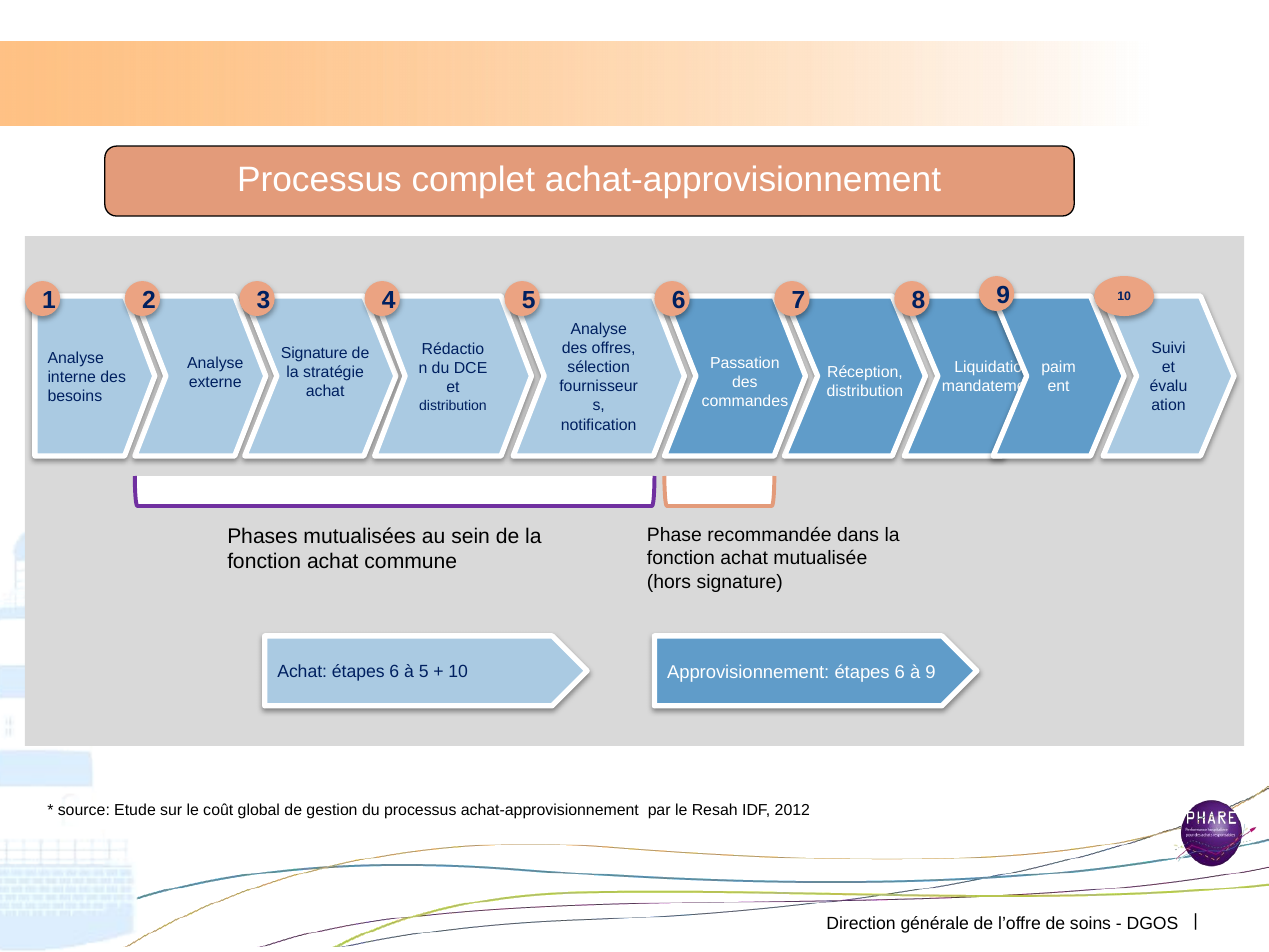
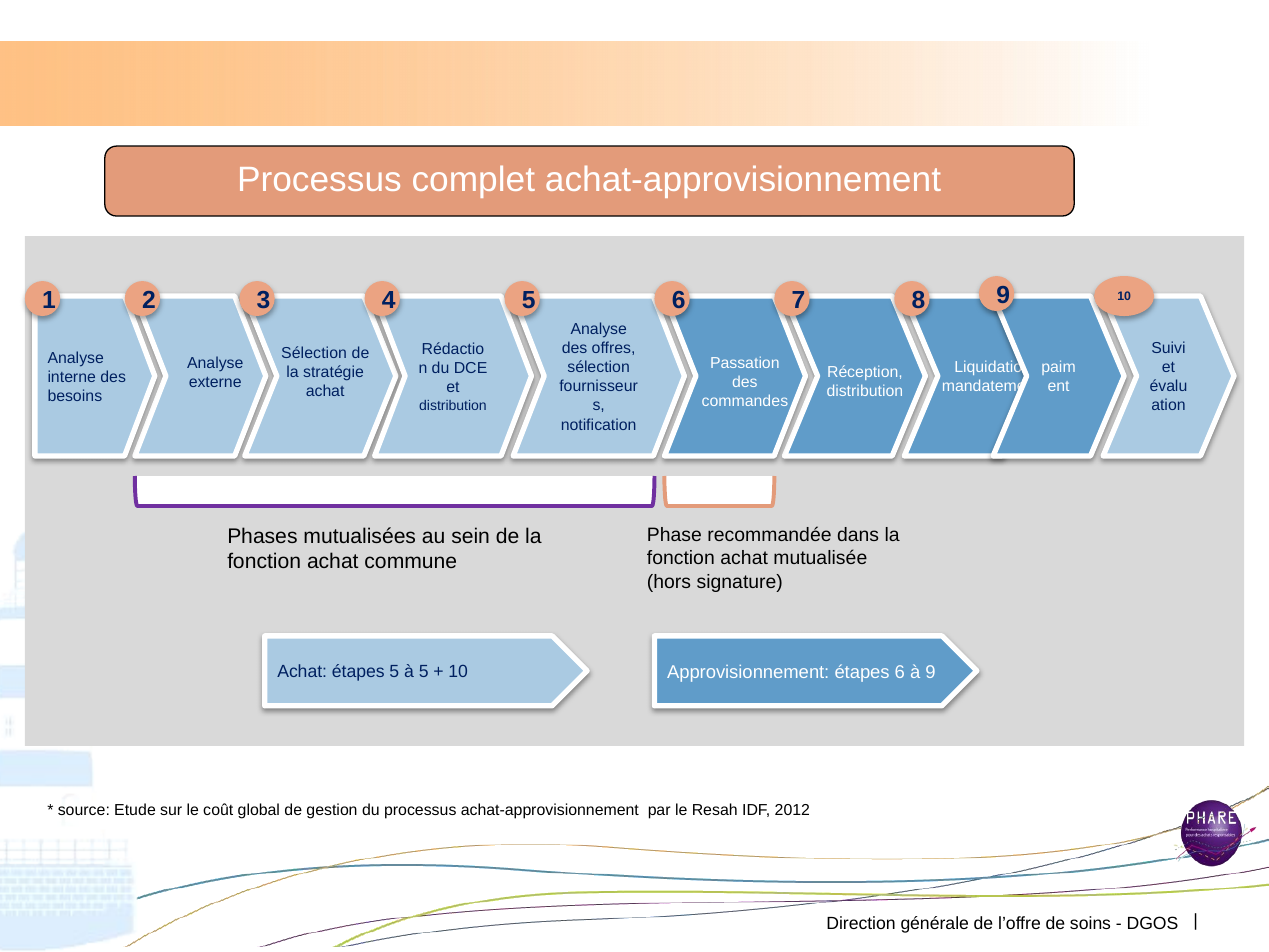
Signature at (314, 353): Signature -> Sélection
Achat étapes 6: 6 -> 5
